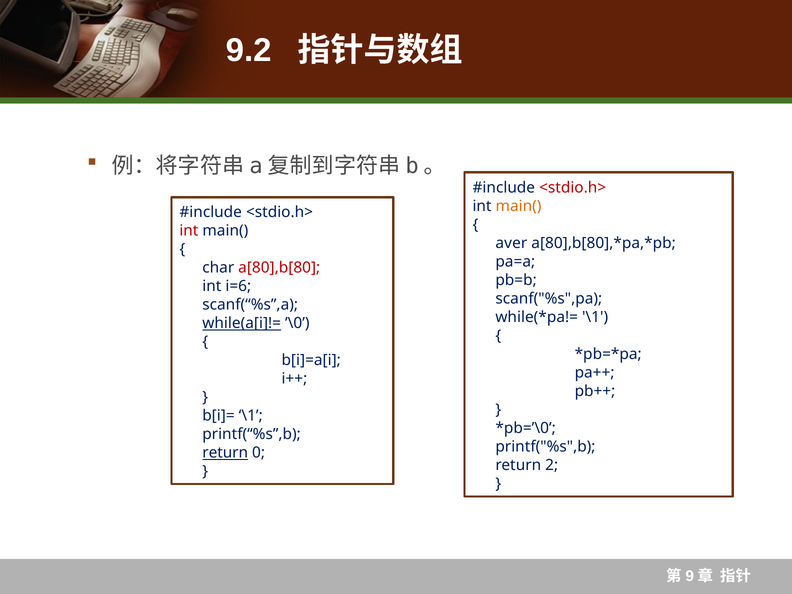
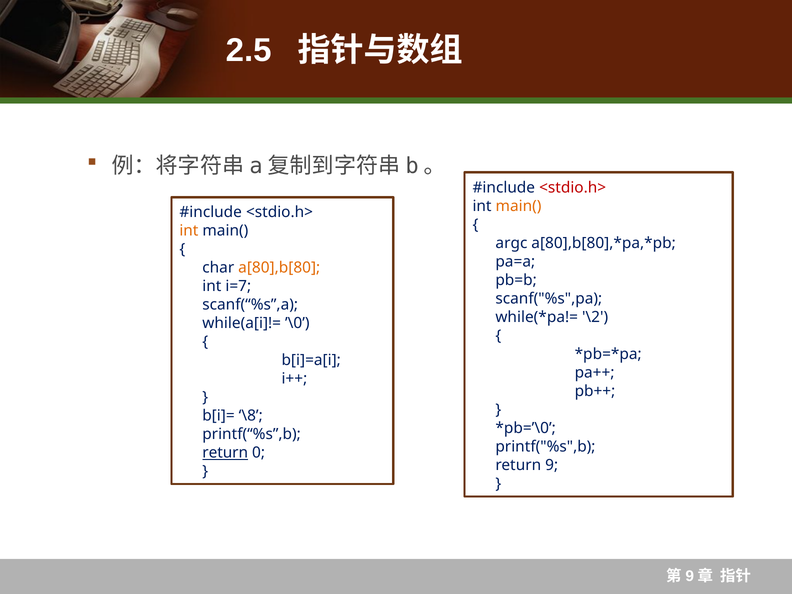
9.2: 9.2 -> 2.5
int at (189, 231) colour: red -> orange
aver: aver -> argc
a[80],b[80 colour: red -> orange
i=6: i=6 -> i=7
\1 at (595, 317): \1 -> \2
while(a[i]!= underline: present -> none
b[i]= \1: \1 -> \8
2: 2 -> 9
